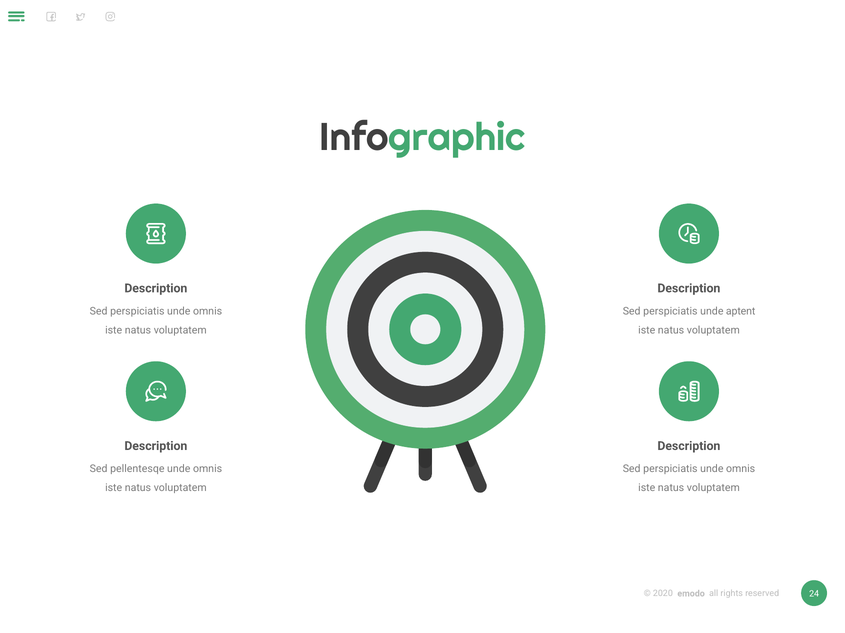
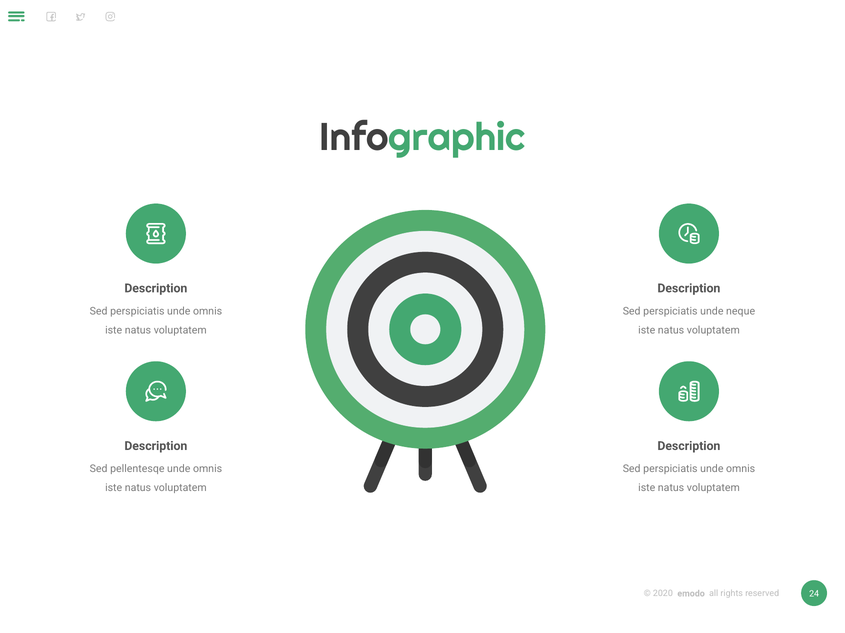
aptent: aptent -> neque
